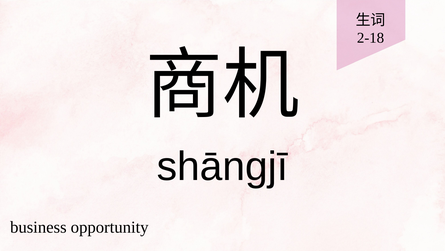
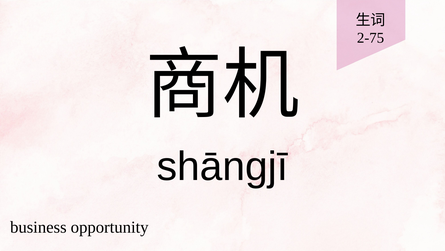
2-18: 2-18 -> 2-75
